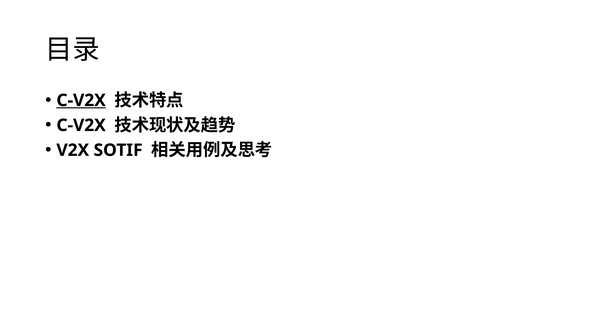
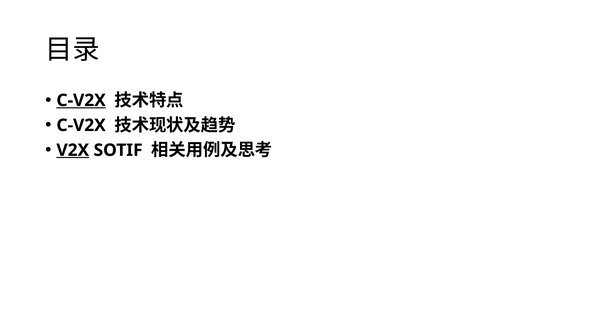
V2X underline: none -> present
